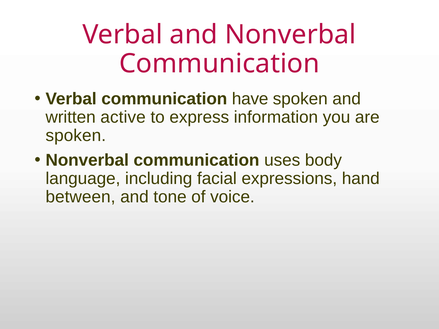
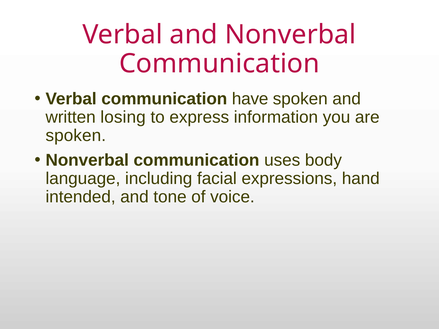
active: active -> losing
between: between -> intended
